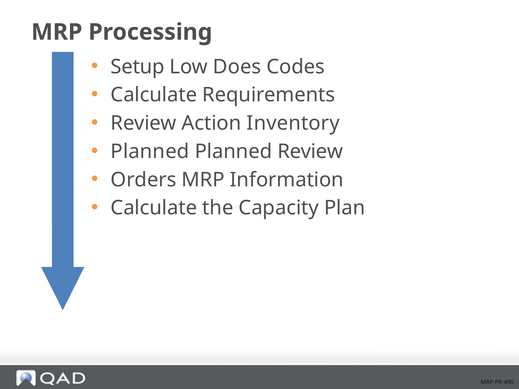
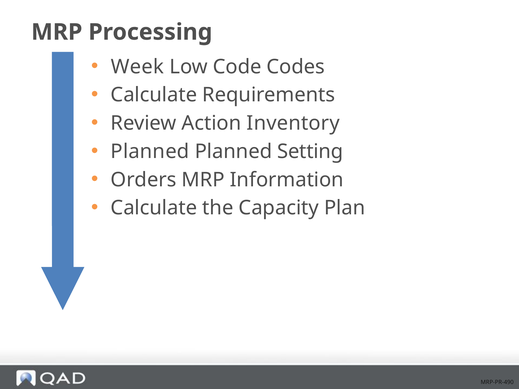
Setup: Setup -> Week
Does: Does -> Code
Planned Review: Review -> Setting
